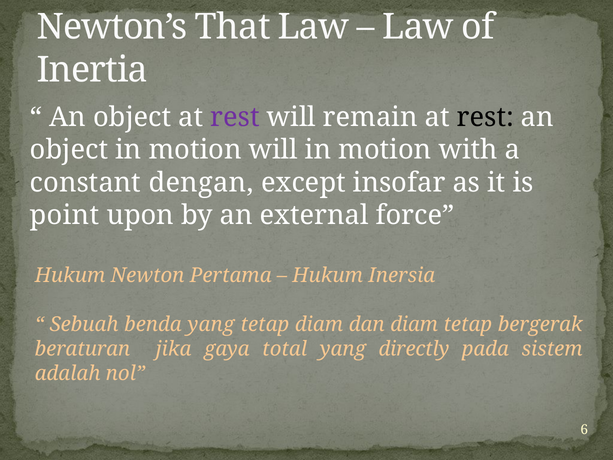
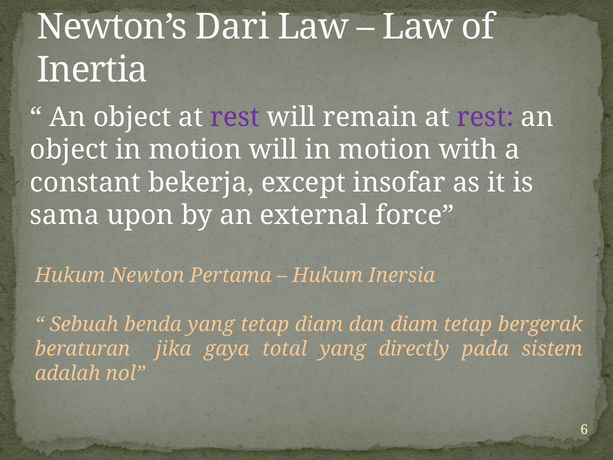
That: That -> Dari
rest at (485, 117) colour: black -> purple
dengan: dengan -> bekerja
point: point -> sama
